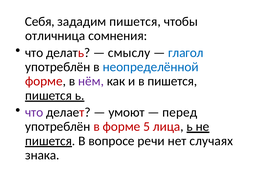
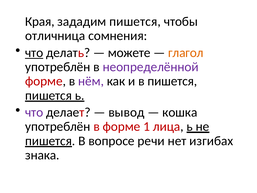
Себя: Себя -> Края
что at (34, 53) underline: none -> present
смыслу: смыслу -> можете
глагол colour: blue -> orange
неопределённой colour: blue -> purple
умоют: умоют -> вывод
перед: перед -> кошка
5: 5 -> 1
случаях: случаях -> изгибах
